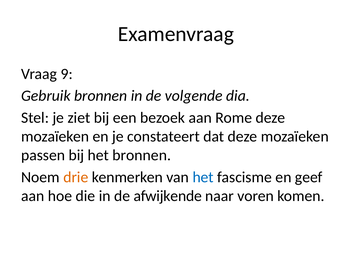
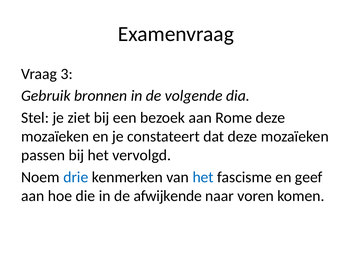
9: 9 -> 3
het bronnen: bronnen -> vervolgd
drie colour: orange -> blue
